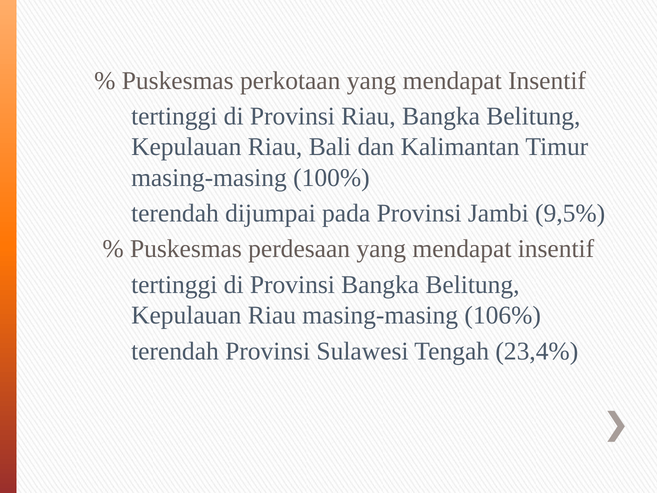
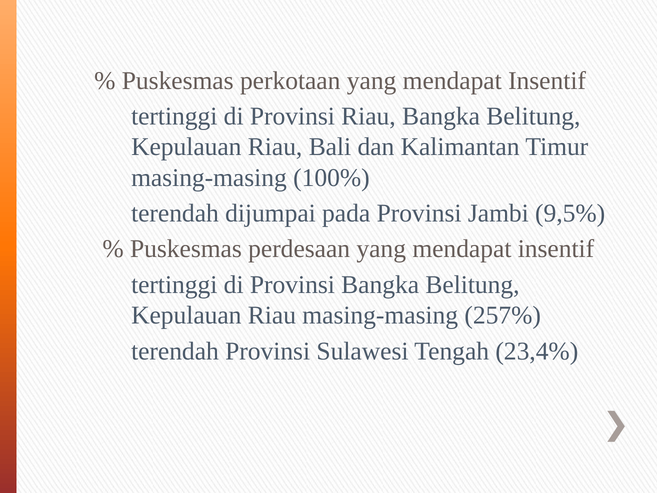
106%: 106% -> 257%
